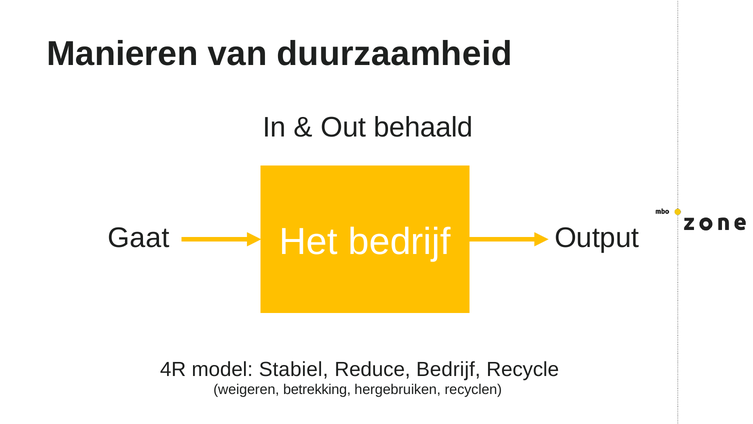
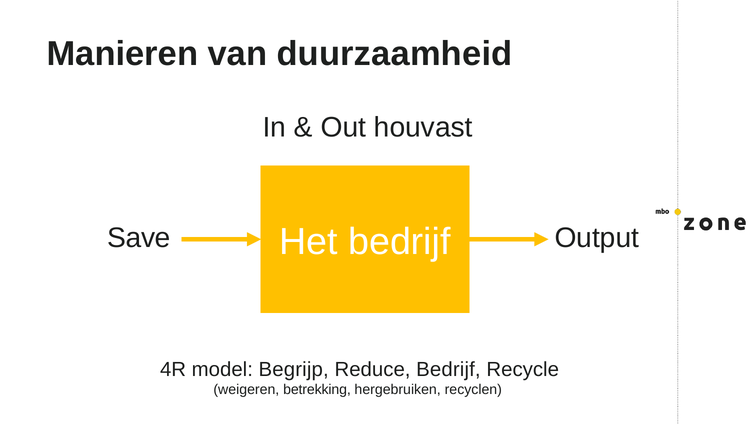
behaald: behaald -> houvast
Gaat: Gaat -> Save
Stabiel: Stabiel -> Begrijp
